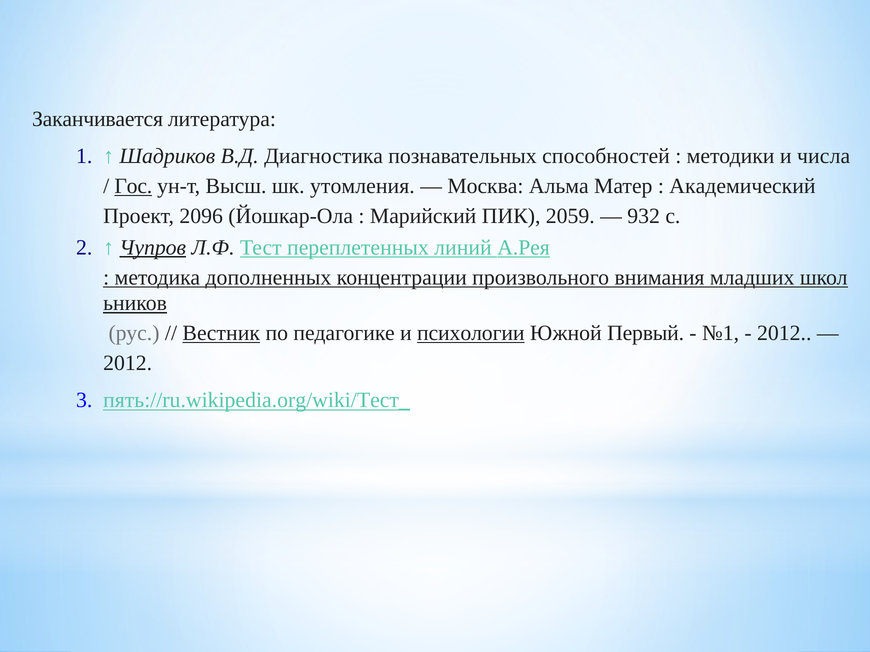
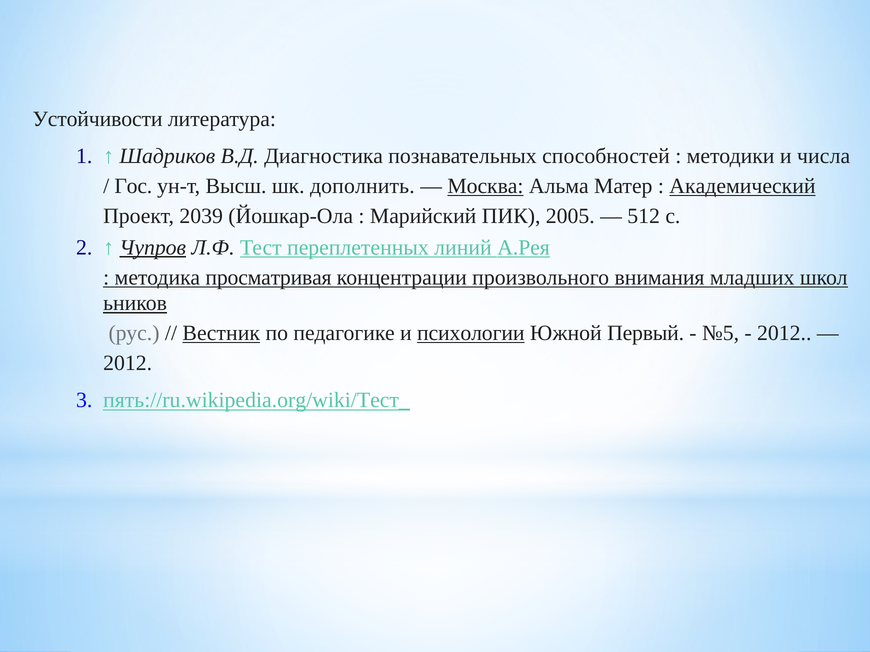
Заканчивается: Заканчивается -> Устойчивости
Гос underline: present -> none
утомления: утомления -> дополнить
Москва underline: none -> present
Академический underline: none -> present
2096: 2096 -> 2039
2059: 2059 -> 2005
932: 932 -> 512
дополненных: дополненных -> просматривая
№1: №1 -> №5
